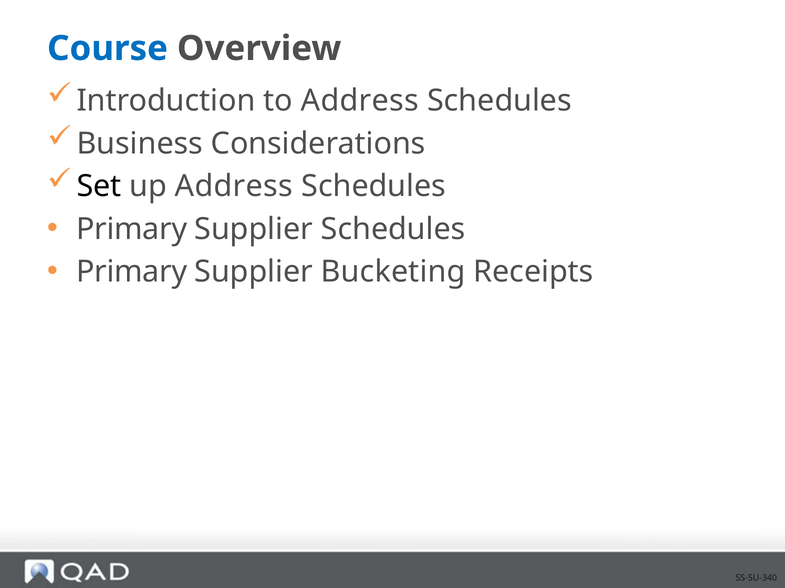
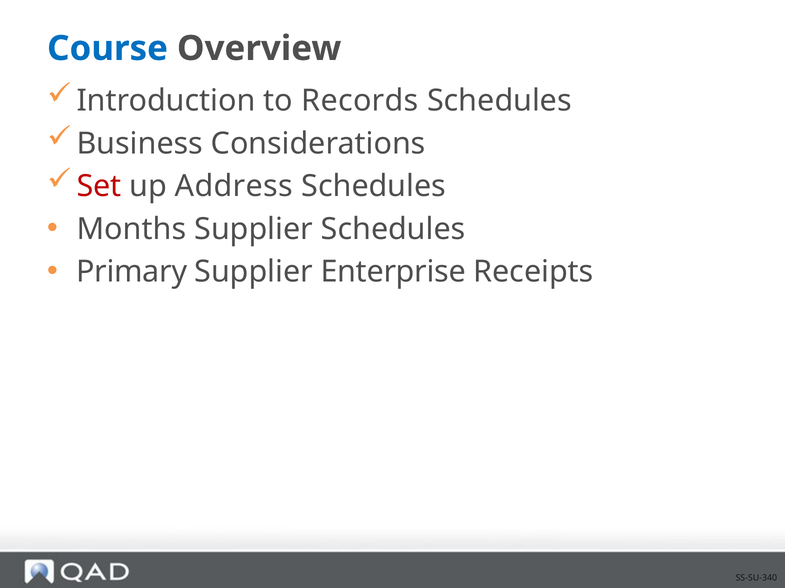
to Address: Address -> Records
Set colour: black -> red
Primary at (132, 229): Primary -> Months
Bucketing: Bucketing -> Enterprise
